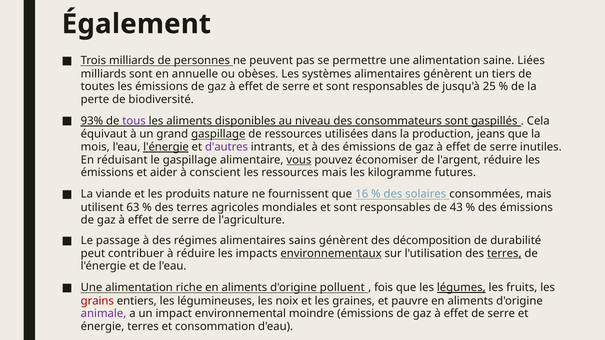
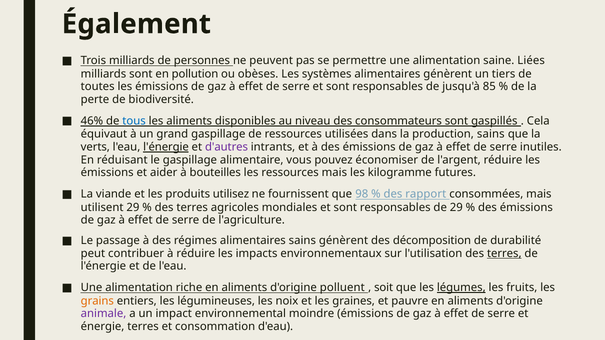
annuelle: annuelle -> pollution
25: 25 -> 85
93%: 93% -> 46%
tous colour: purple -> blue
gaspillage at (218, 134) underline: present -> none
production jeans: jeans -> sains
mois: mois -> verts
vous underline: present -> none
conscient: conscient -> bouteilles
nature: nature -> utilisez
16: 16 -> 98
solaires: solaires -> rapport
utilisent 63: 63 -> 29
de 43: 43 -> 29
environnementaux underline: present -> none
fois: fois -> soit
grains colour: red -> orange
